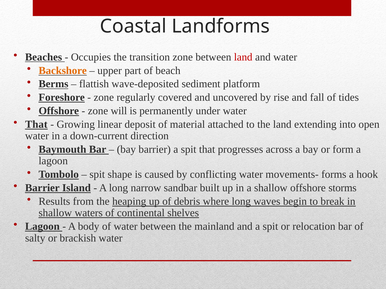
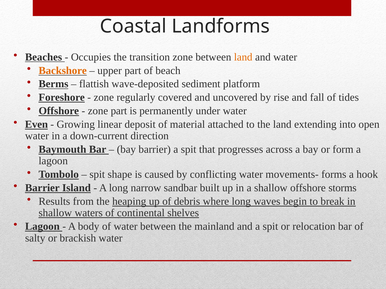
land at (243, 57) colour: red -> orange
zone will: will -> part
That at (36, 125): That -> Even
